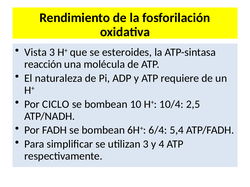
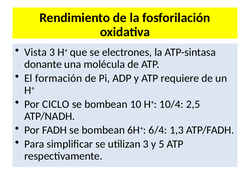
esteroides: esteroides -> electrones
reacción: reacción -> donante
naturaleza: naturaleza -> formación
5,4: 5,4 -> 1,3
4: 4 -> 5
